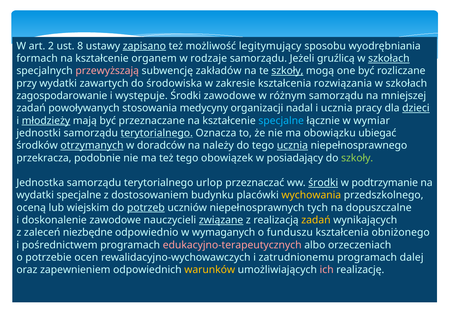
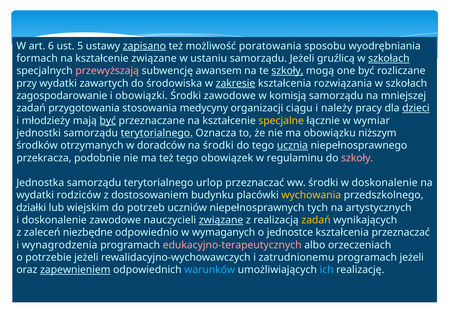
2: 2 -> 6
8: 8 -> 5
legitymujący: legitymujący -> poratowania
kształcenie organem: organem -> związane
rodzaje: rodzaje -> ustaniu
zakładów: zakładów -> awansem
zakresie underline: none -> present
występuje: występuje -> obowiązki
różnym: różnym -> komisją
powoływanych: powoływanych -> przygotowania
nadal: nadal -> ciągu
i ucznia: ucznia -> należy
młodzieży underline: present -> none
być at (108, 121) underline: none -> present
specjalne at (281, 121) colour: light blue -> yellow
ubiegać: ubiegać -> niższym
otrzymanych underline: present -> none
na należy: należy -> środki
posiadający: posiadający -> regulaminu
szkoły at (357, 158) colour: light green -> pink
środki at (323, 183) underline: present -> none
w podtrzymanie: podtrzymanie -> doskonalenie
wydatki specjalne: specjalne -> rodziców
oceną: oceną -> działki
potrzeb underline: present -> none
dopuszczalne: dopuszczalne -> artystycznych
funduszu: funduszu -> jednostce
kształcenia obniżonego: obniżonego -> przeznaczać
pośrednictwem: pośrednictwem -> wynagrodzenia
potrzebie ocen: ocen -> jeżeli
programach dalej: dalej -> jeżeli
zapewnieniem underline: none -> present
warunków colour: yellow -> light blue
ich colour: pink -> light blue
